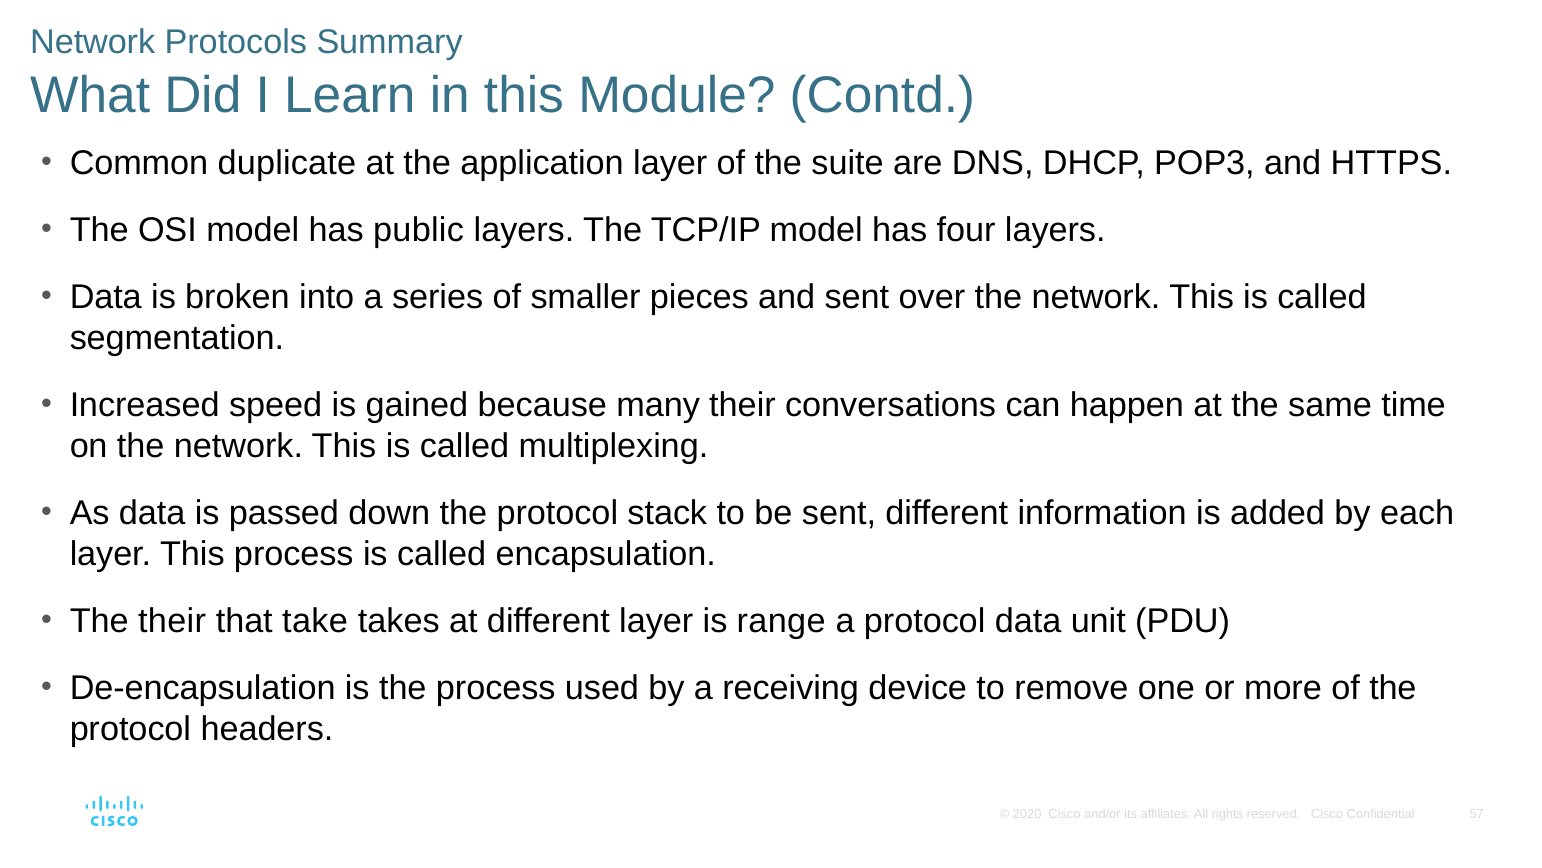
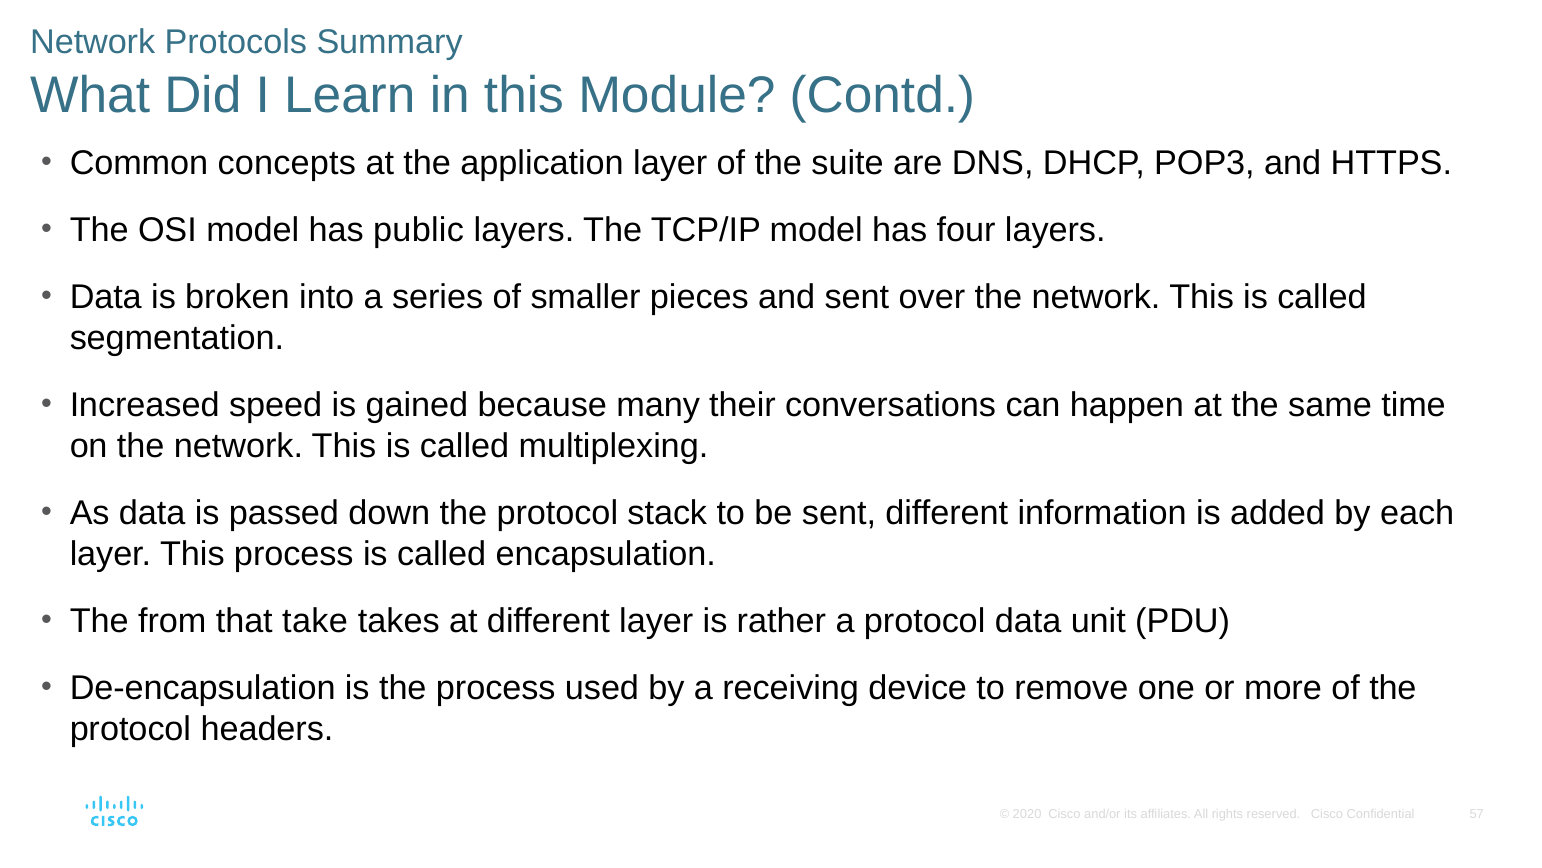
duplicate: duplicate -> concepts
The their: their -> from
range: range -> rather
